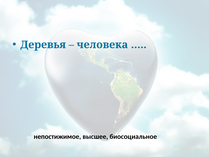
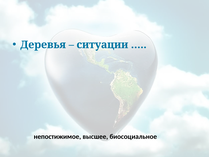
человека: человека -> ситуации
